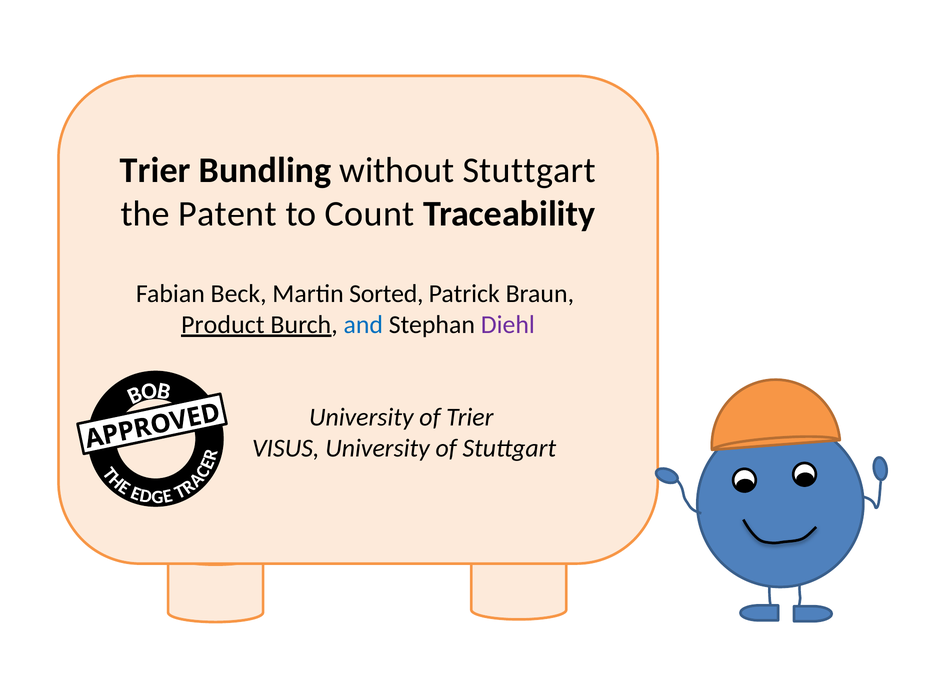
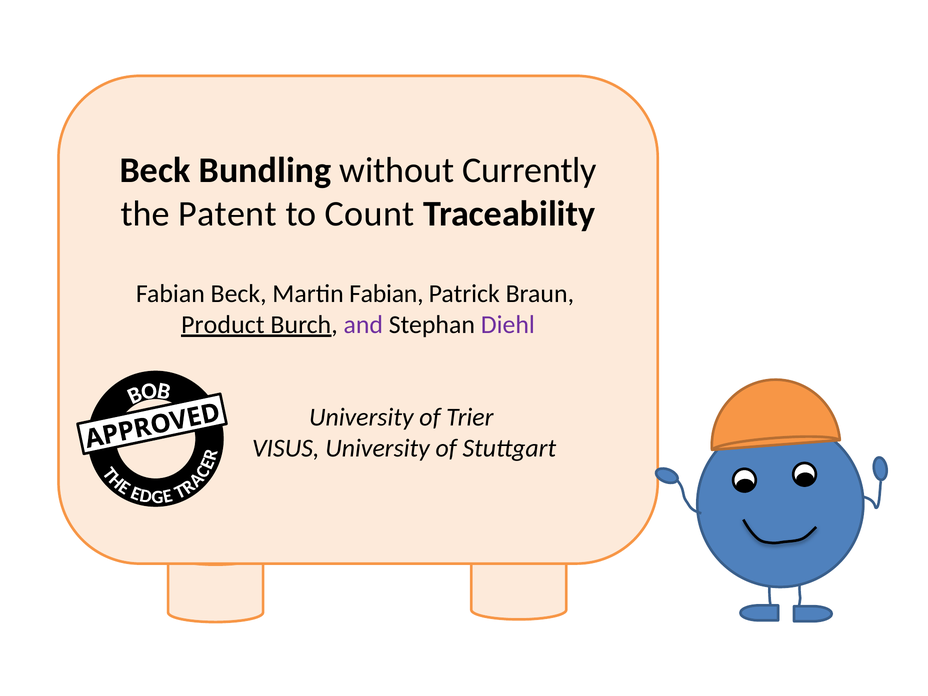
Trier at (155, 171): Trier -> Beck
without Stuttgart: Stuttgart -> Currently
Martin Sorted: Sorted -> Fabian
and colour: blue -> purple
